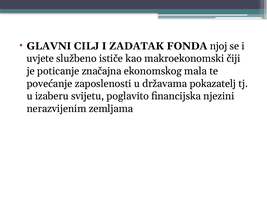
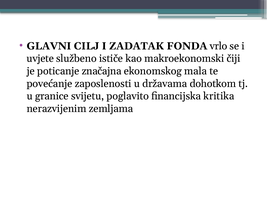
njoj: njoj -> vrlo
pokazatelj: pokazatelj -> dohotkom
izaberu: izaberu -> granice
njezini: njezini -> kritika
